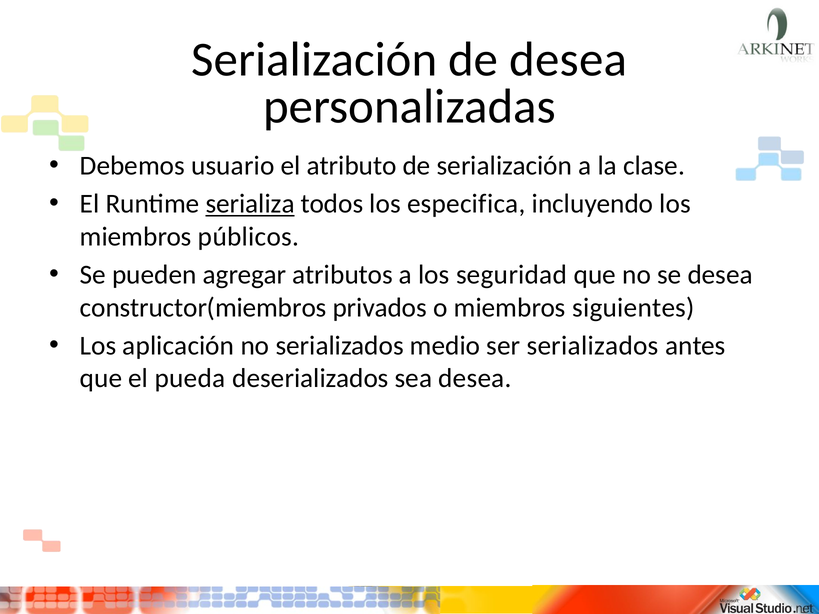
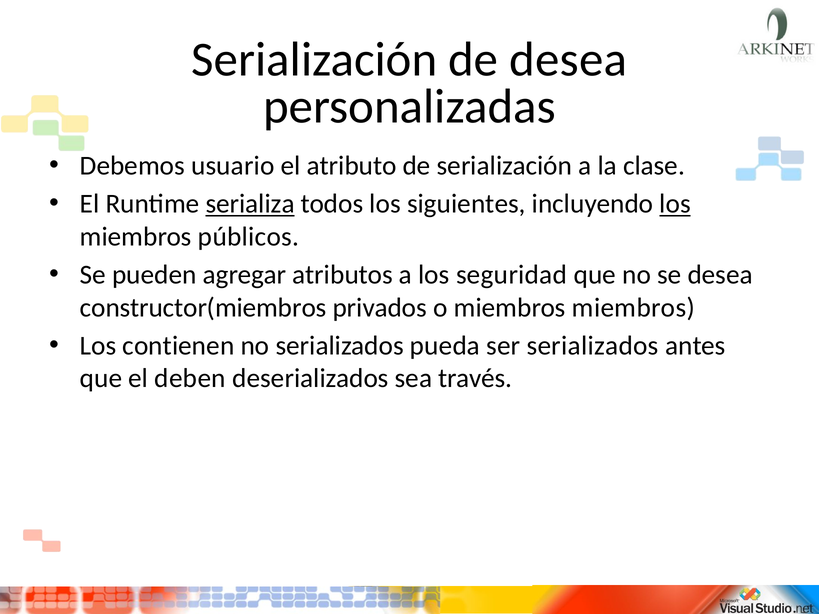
especifica: especifica -> siguientes
los at (675, 204) underline: none -> present
miembros siguientes: siguientes -> miembros
aplicación: aplicación -> contienen
medio: medio -> pueda
pueda: pueda -> deben
sea desea: desea -> través
